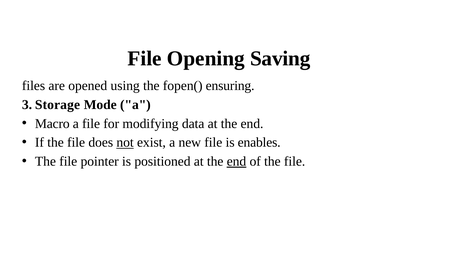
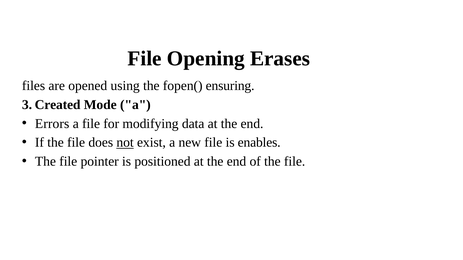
Saving: Saving -> Erases
Storage: Storage -> Created
Macro: Macro -> Errors
end at (236, 162) underline: present -> none
